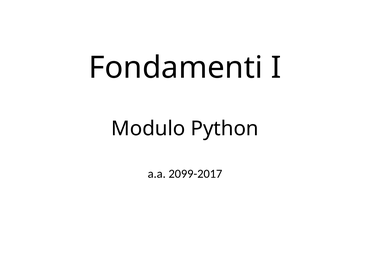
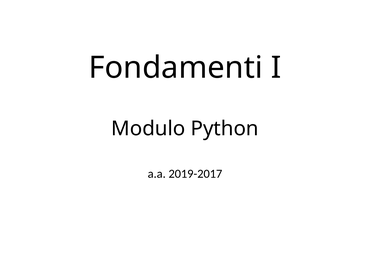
2099-2017: 2099-2017 -> 2019-2017
